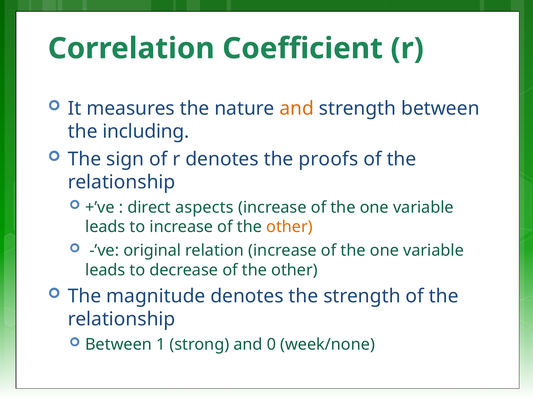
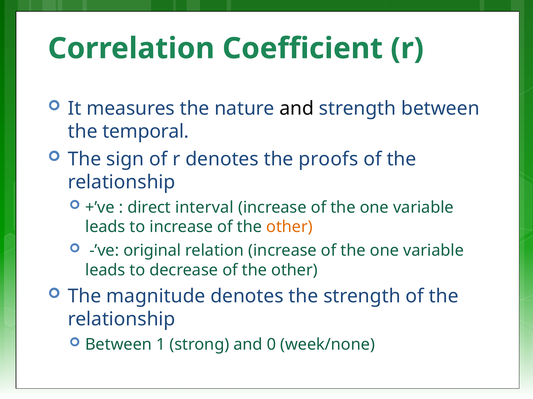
and at (297, 109) colour: orange -> black
including: including -> temporal
aspects: aspects -> interval
